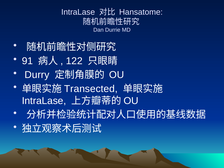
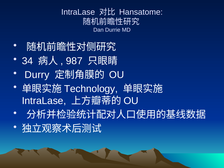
91: 91 -> 34
122: 122 -> 987
Transected: Transected -> Technology
